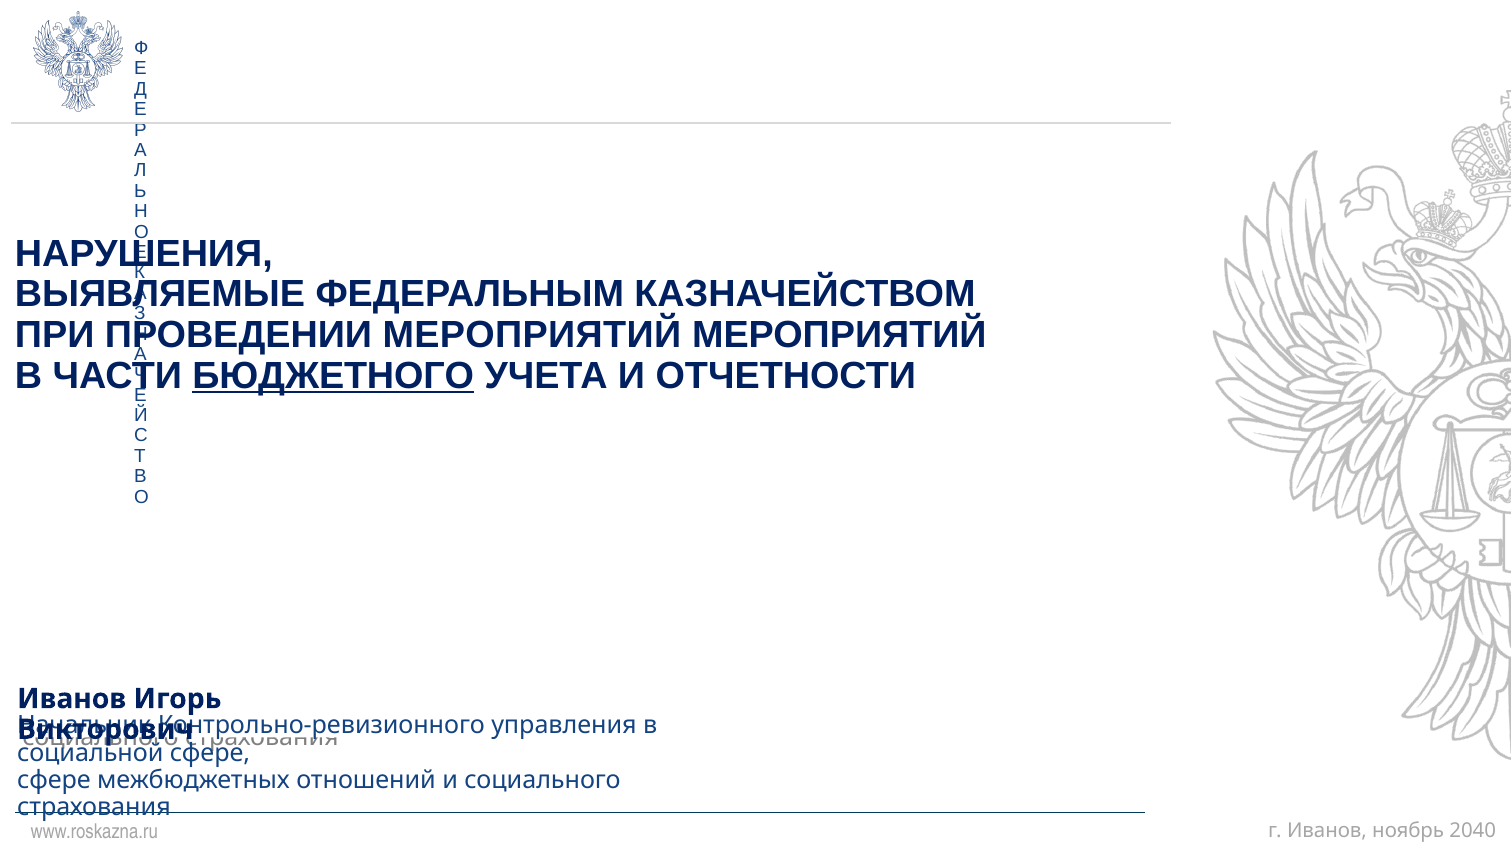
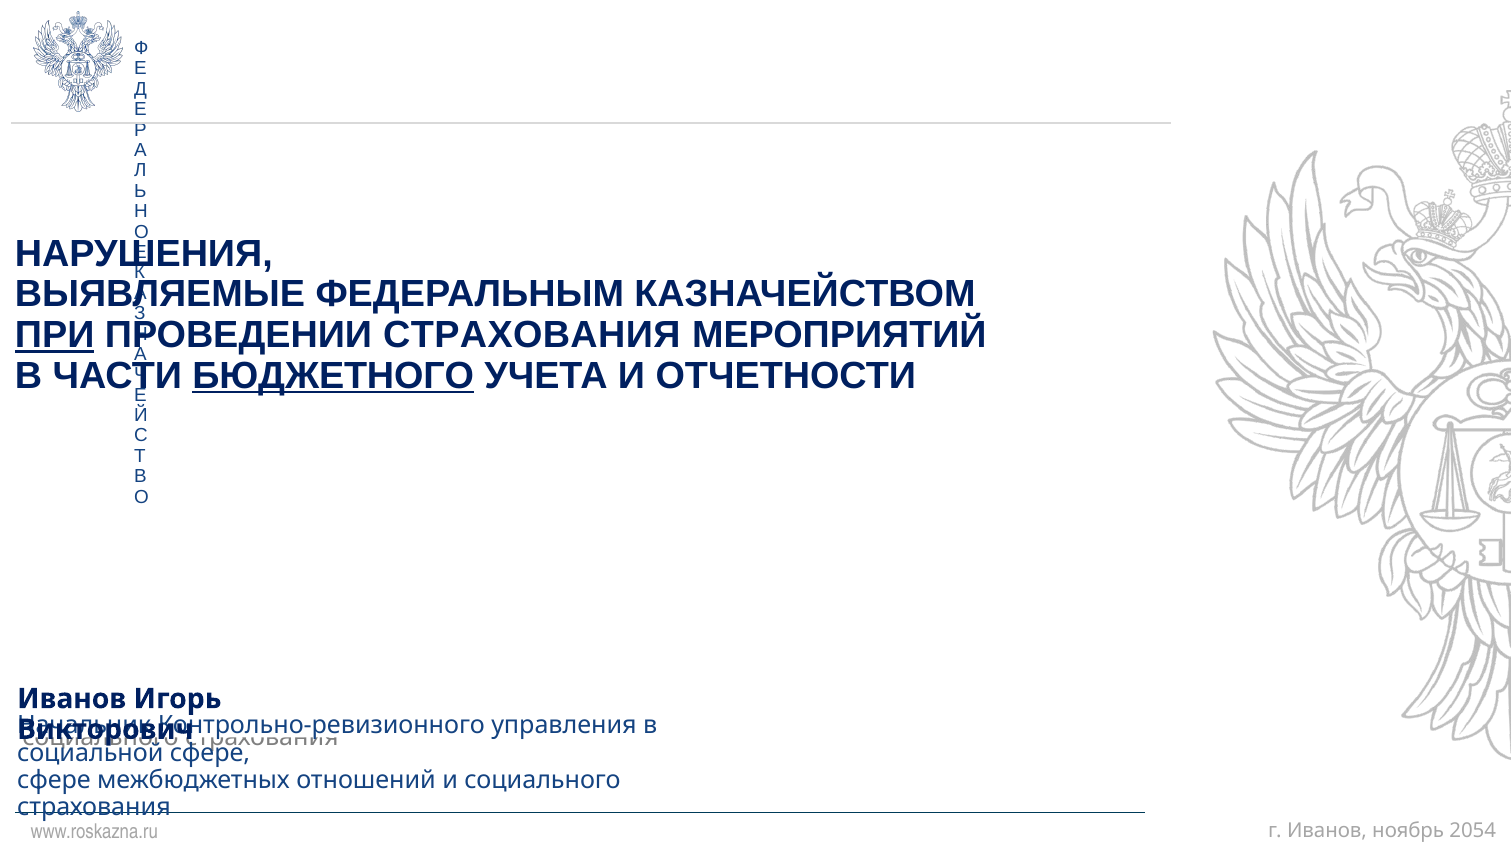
ПРИ underline: none -> present
МЕРОПРИЯТИЙ at (532, 335): МЕРОПРИЯТИЙ -> СТРАХОВАНИЯ
2040: 2040 -> 2054
